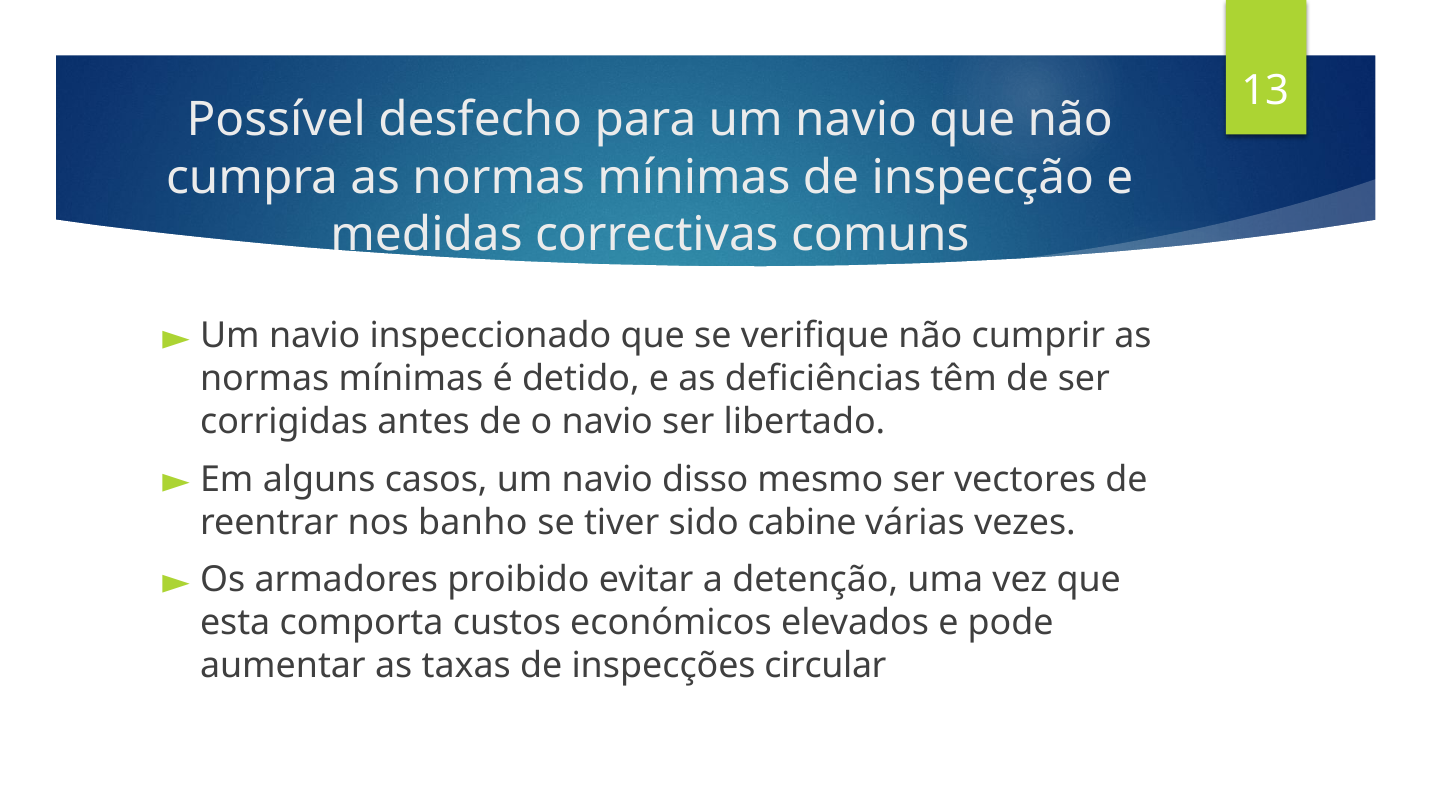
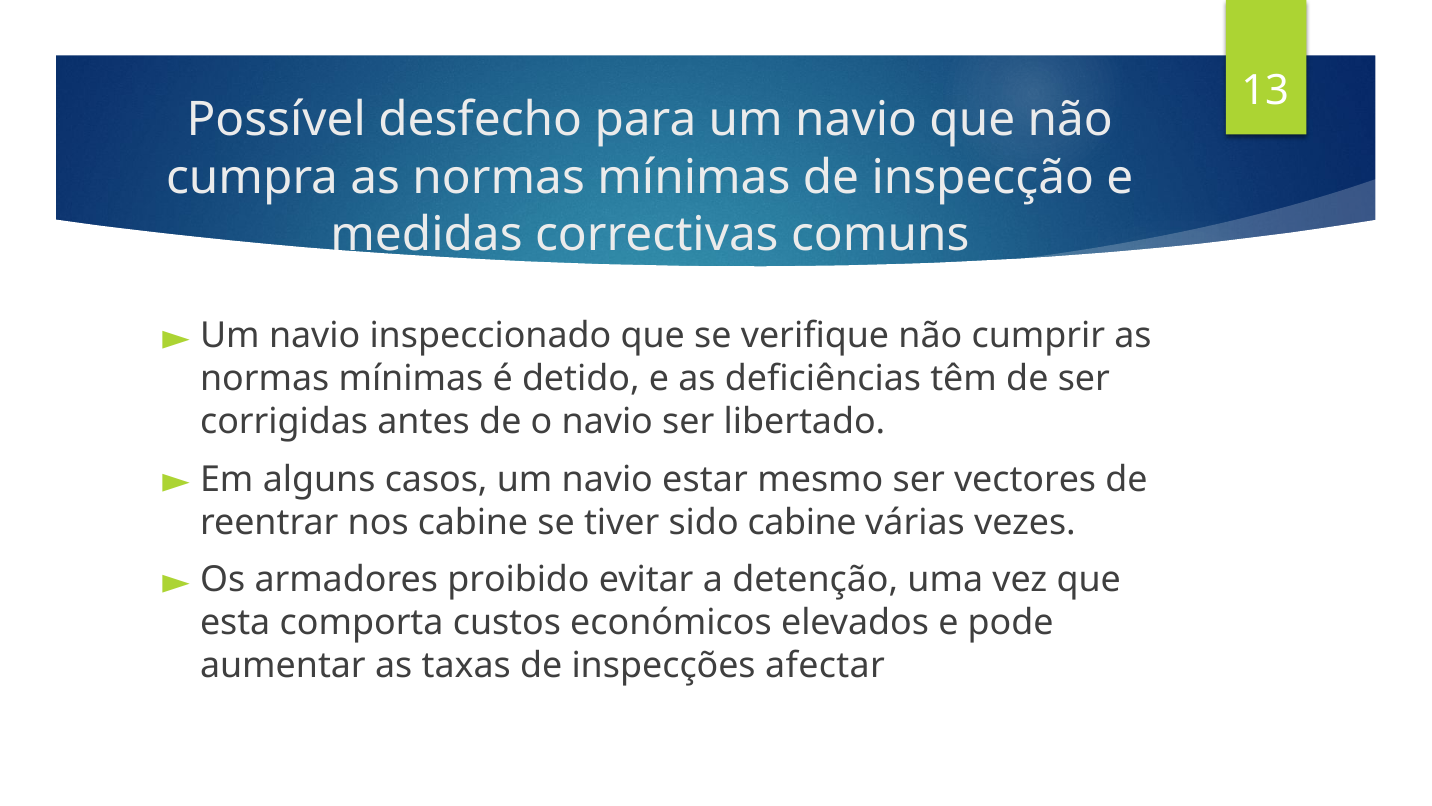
disso: disso -> estar
nos banho: banho -> cabine
circular: circular -> afectar
